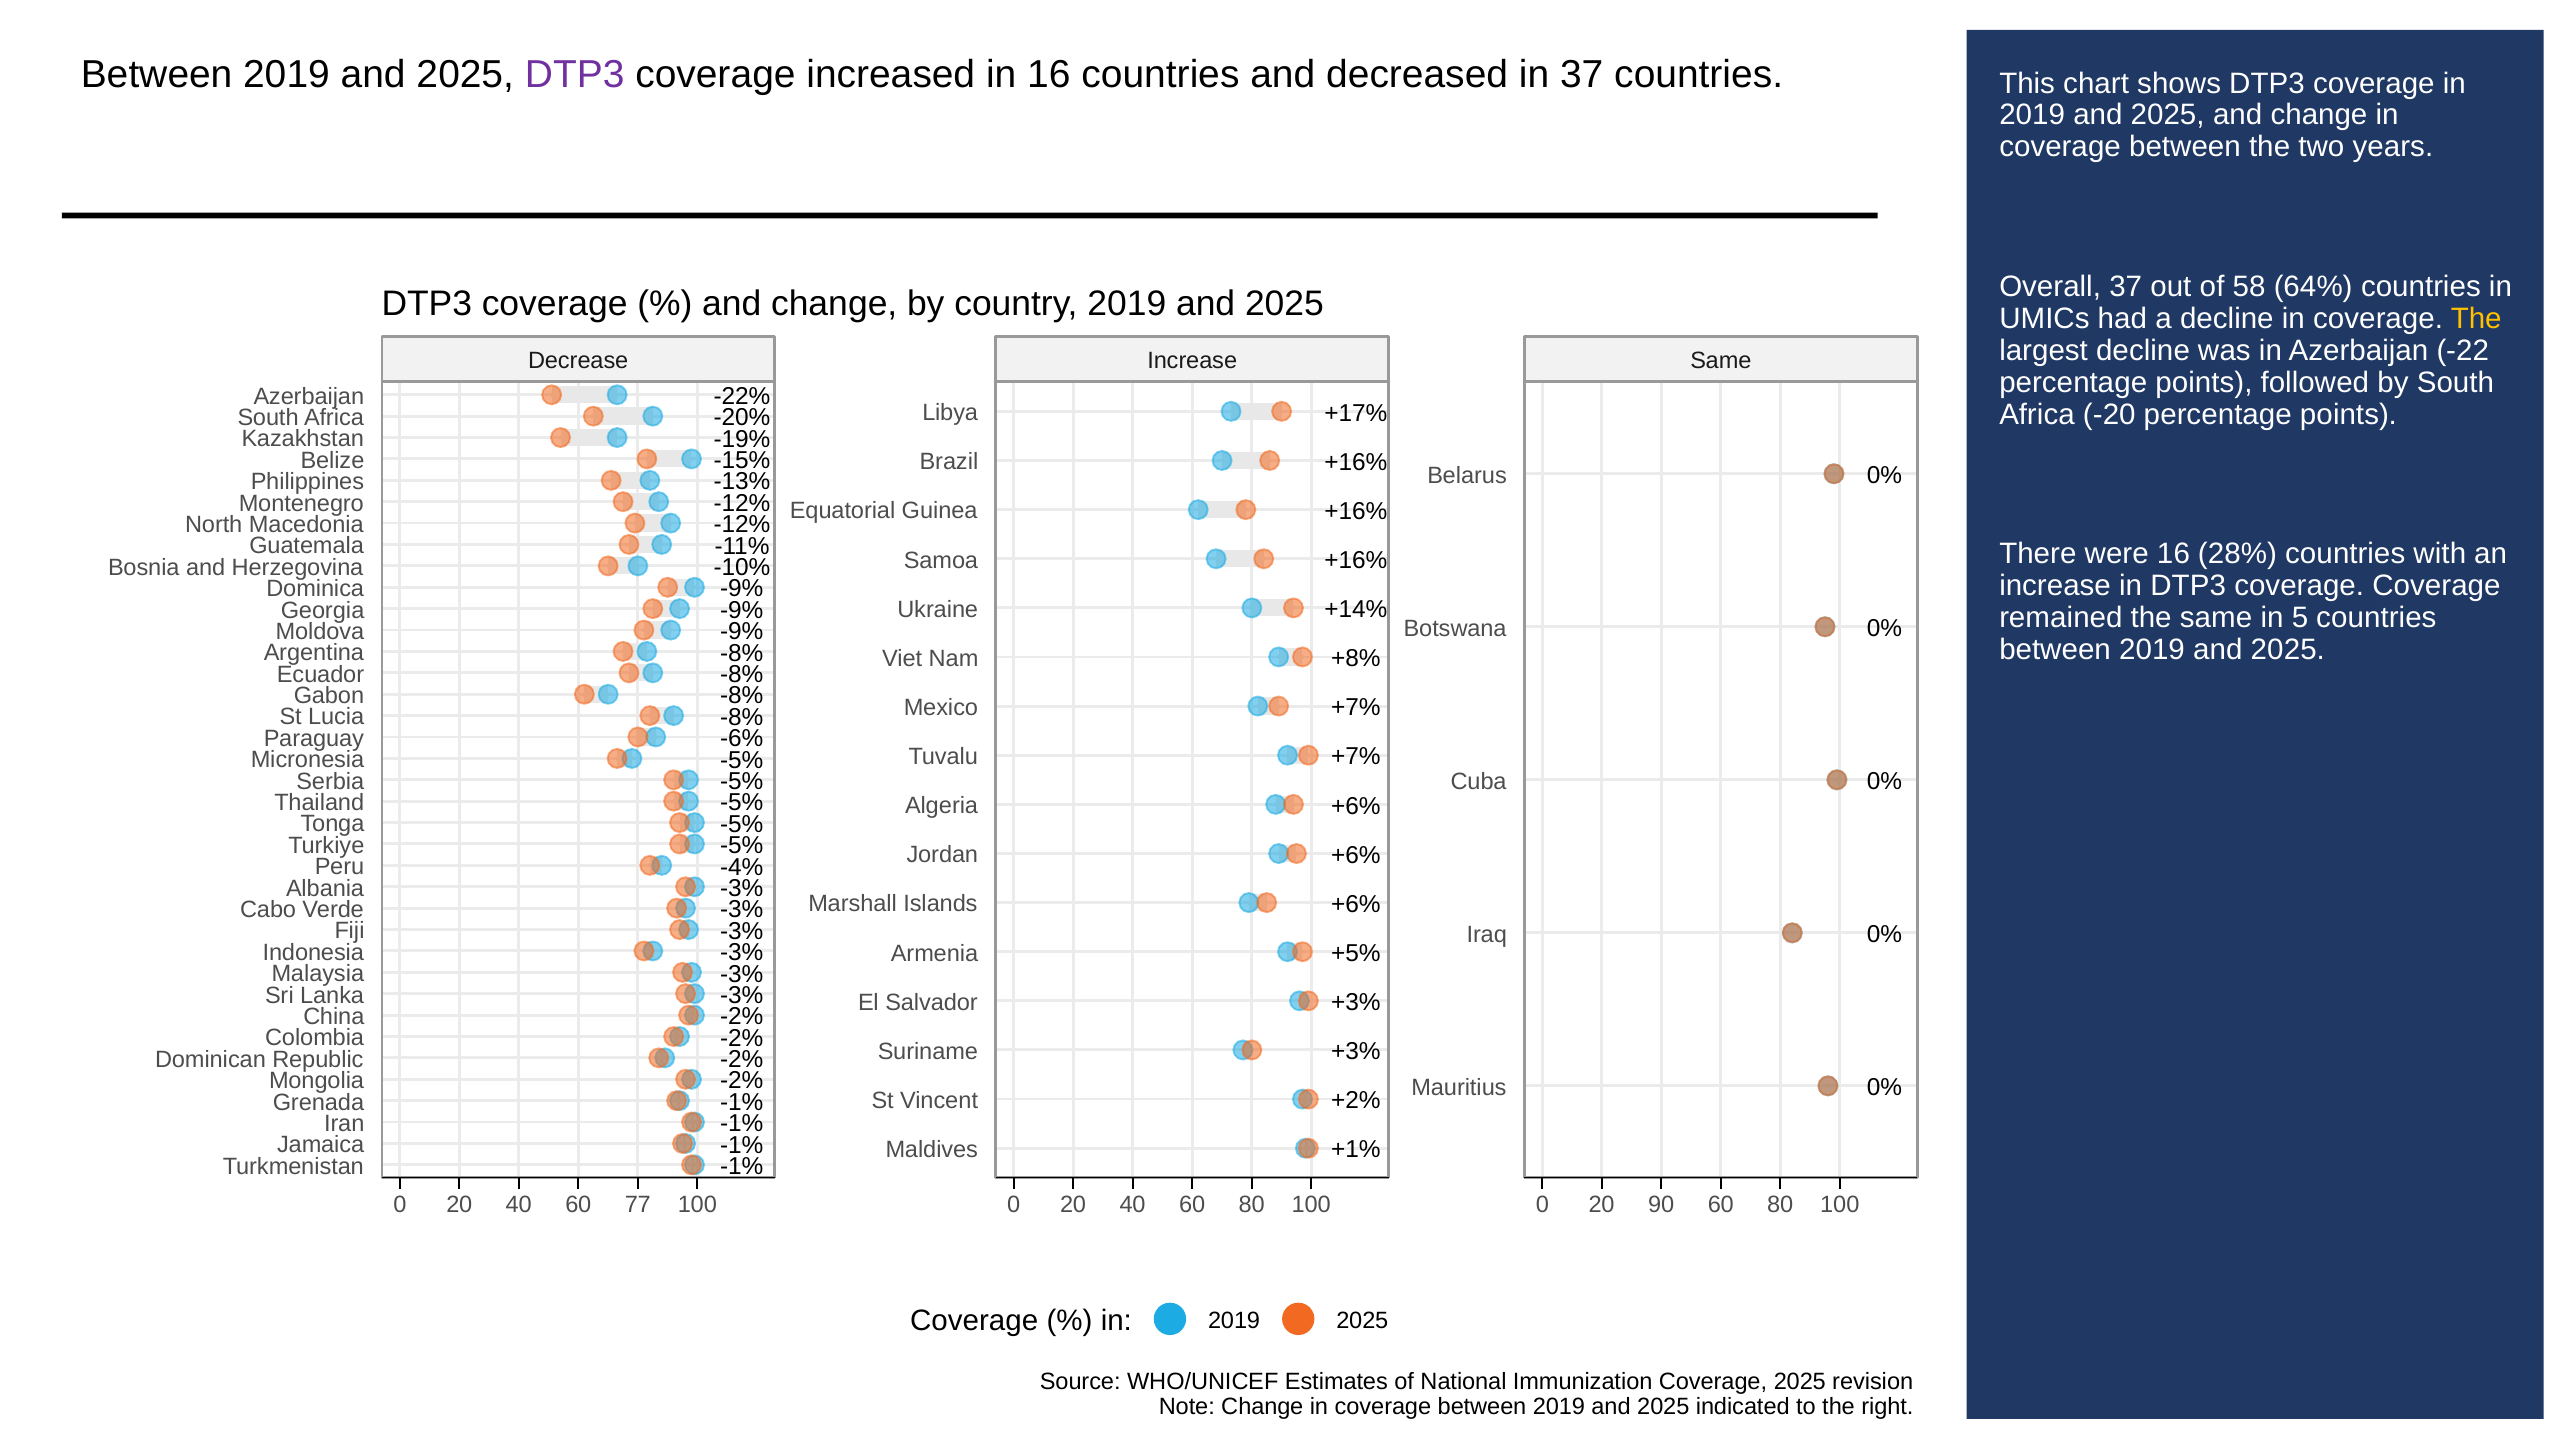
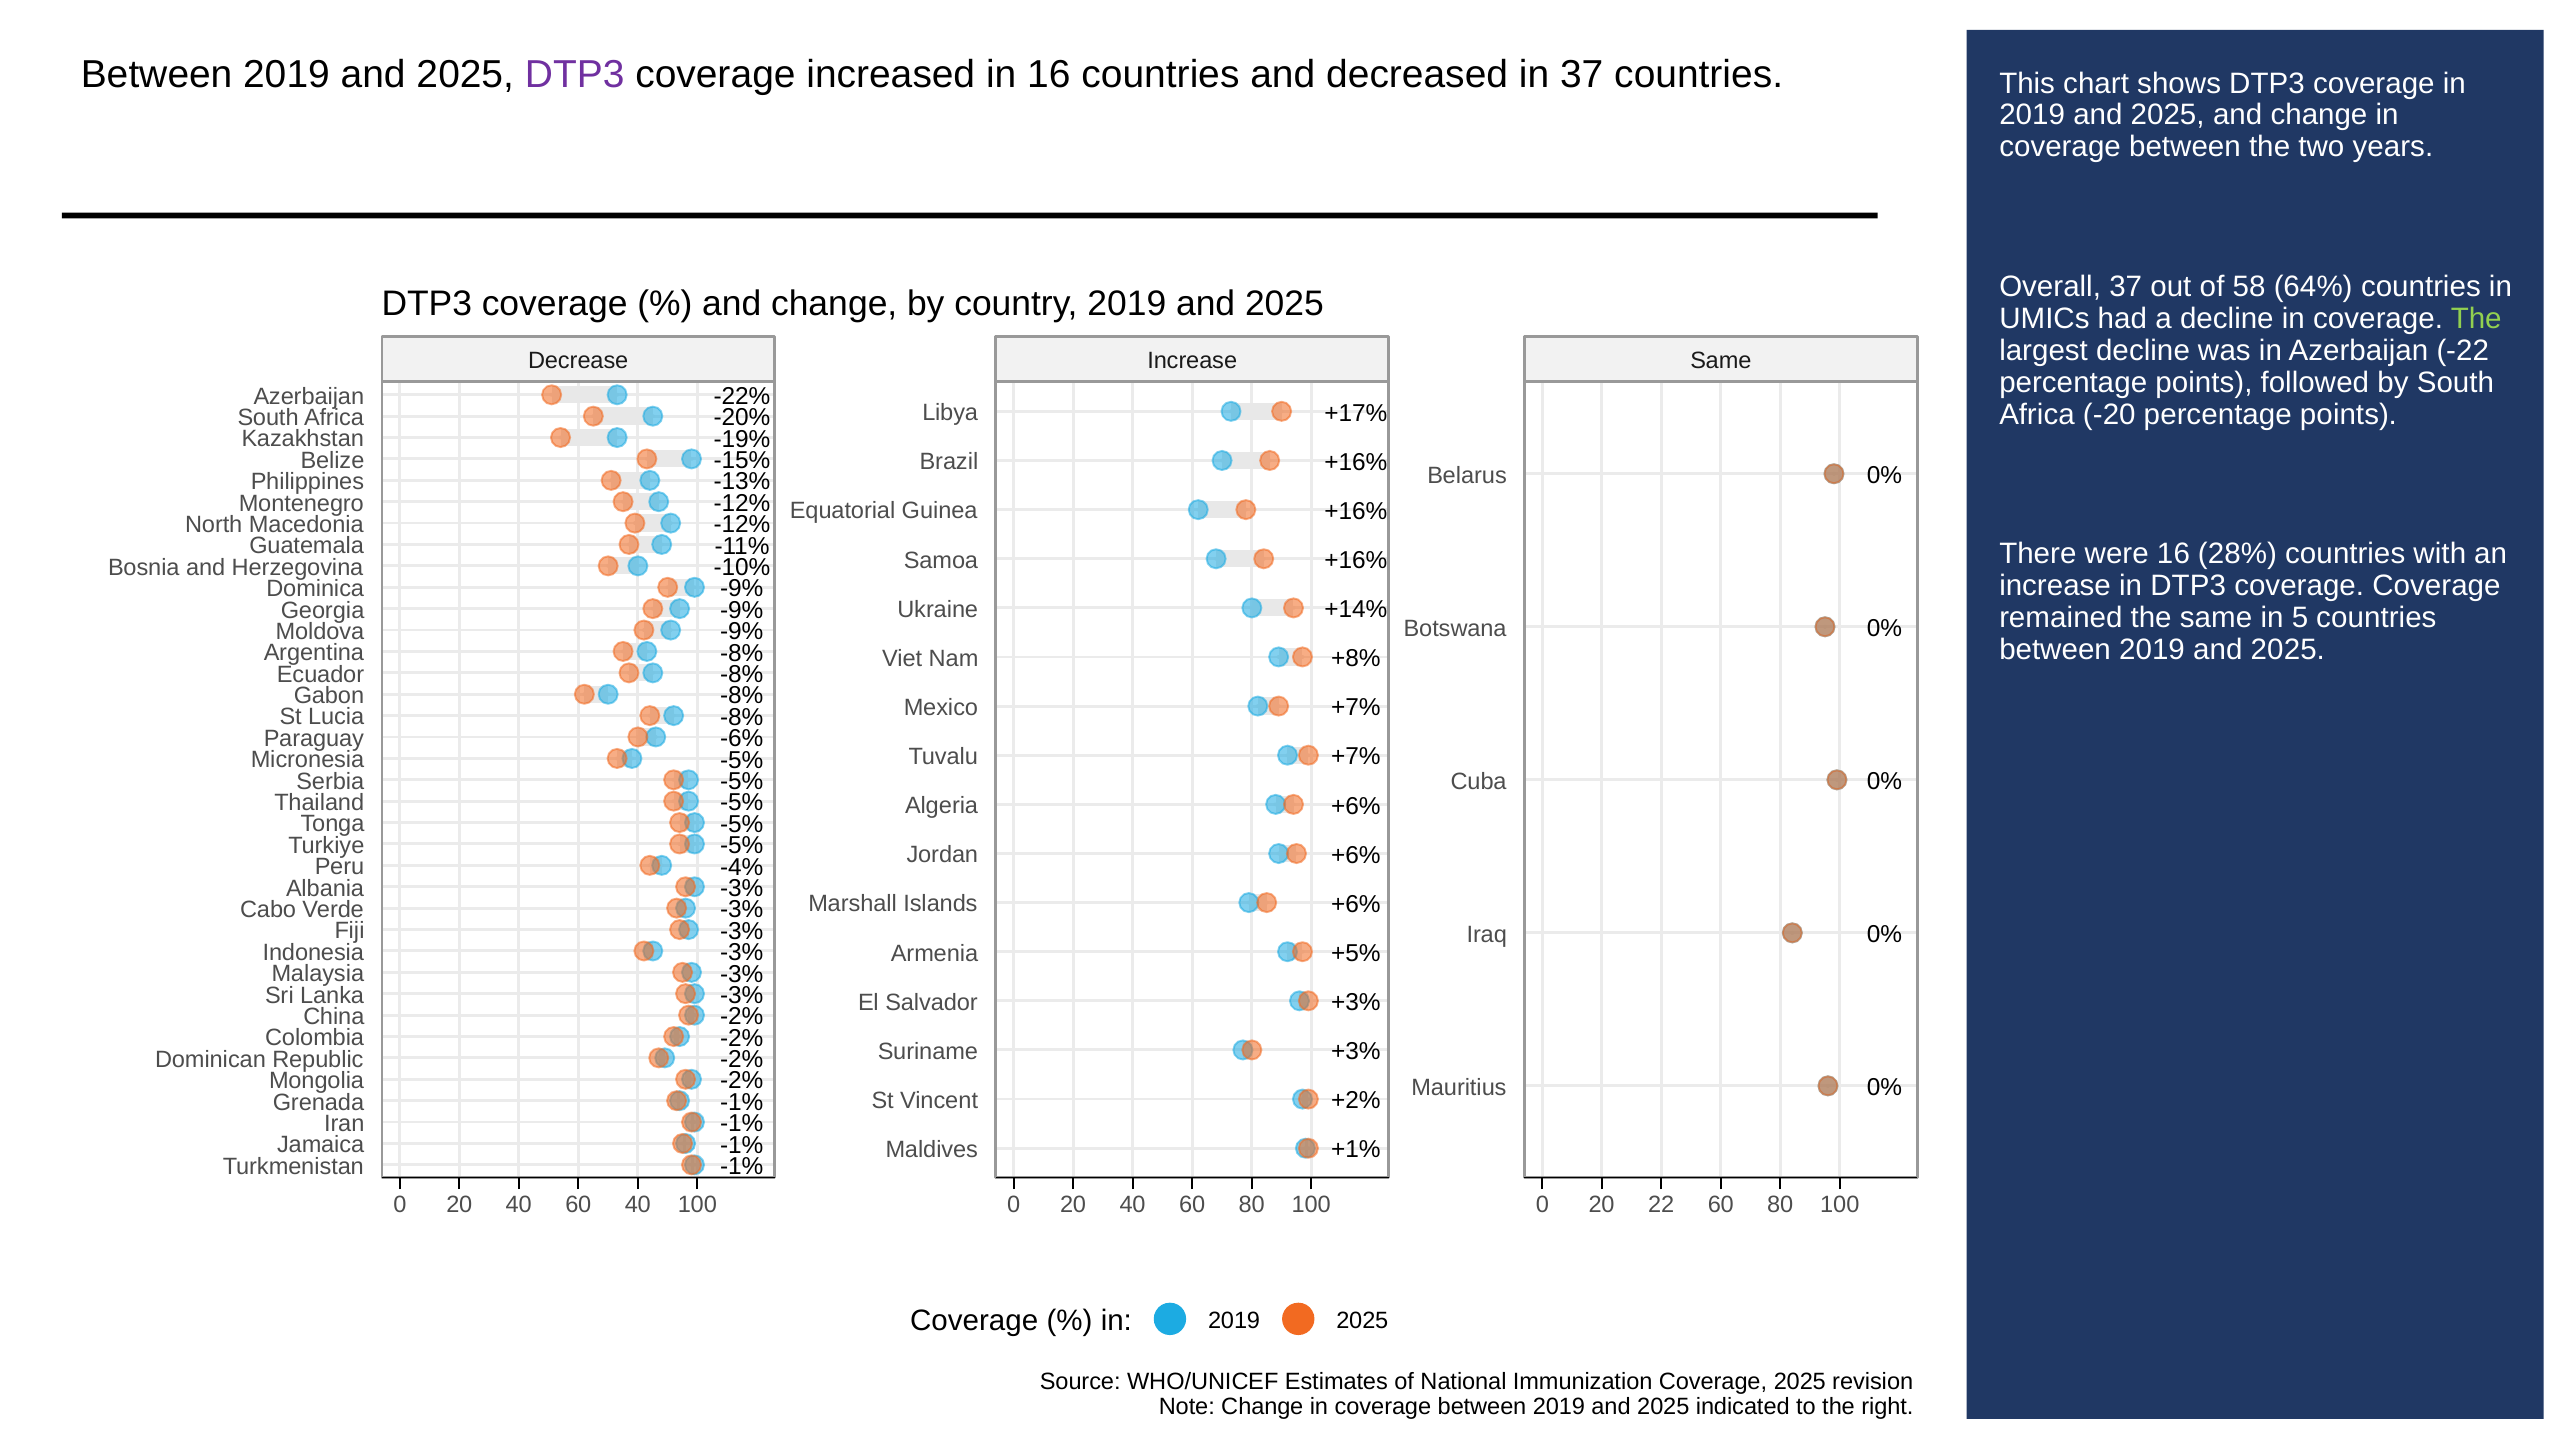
The at (2476, 319) colour: yellow -> light green
60 77: 77 -> 40
90: 90 -> 22
